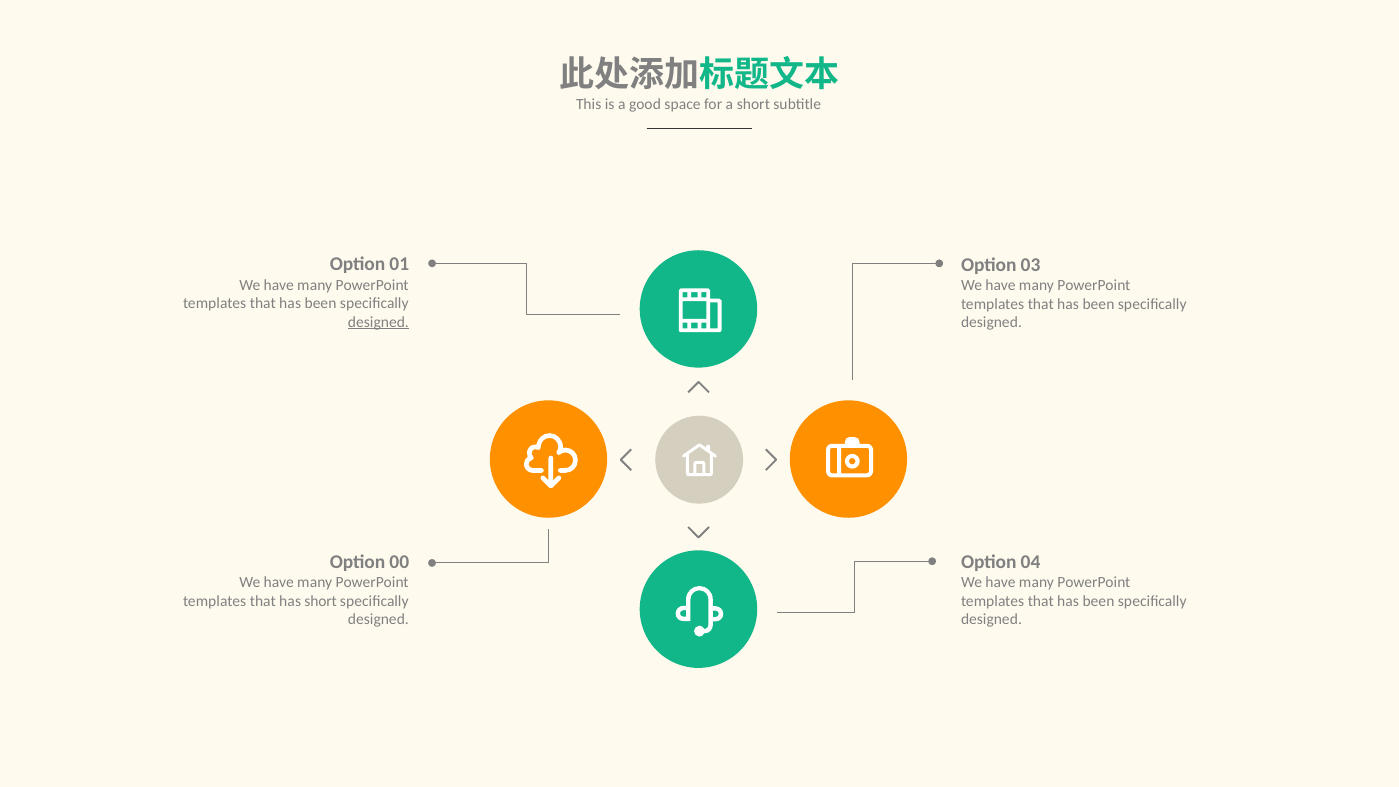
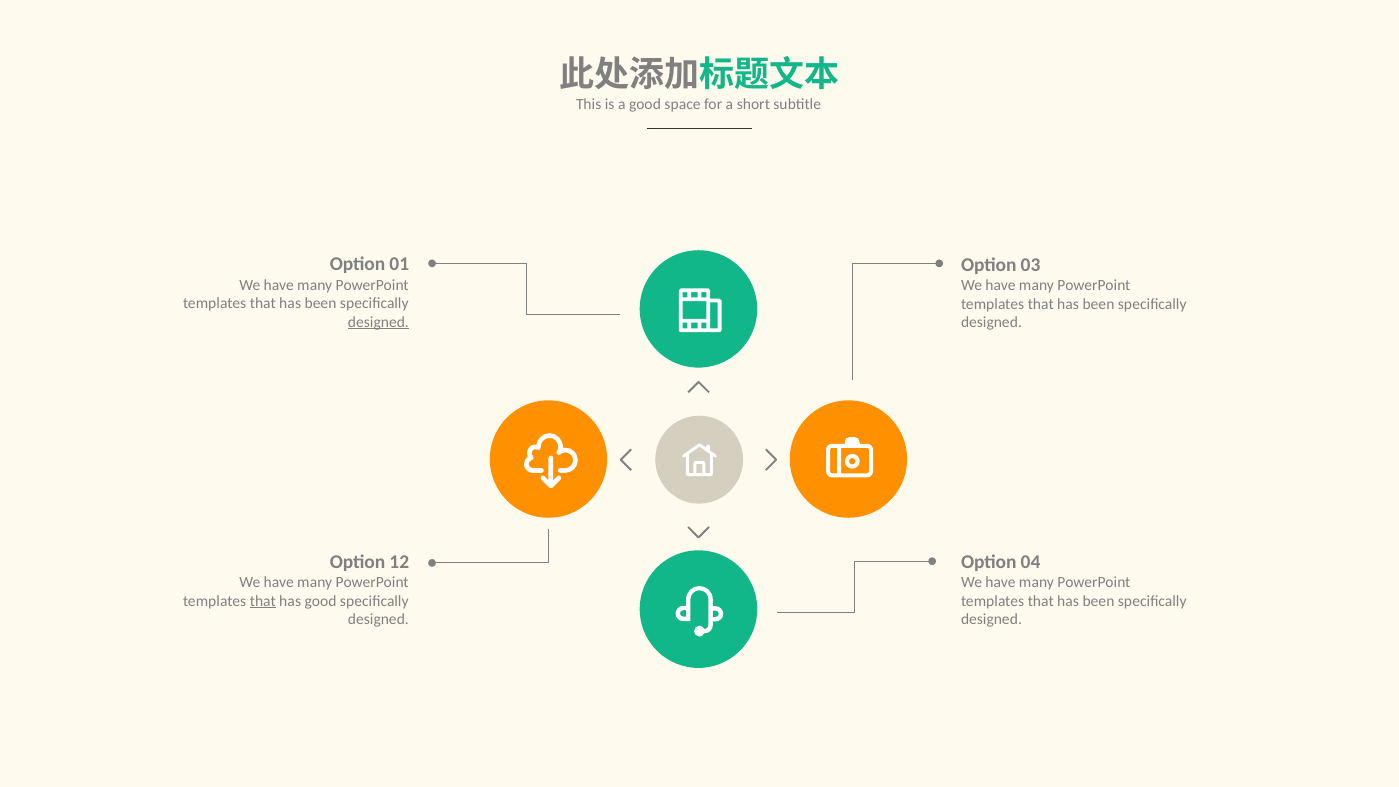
00: 00 -> 12
that at (263, 601) underline: none -> present
has short: short -> good
